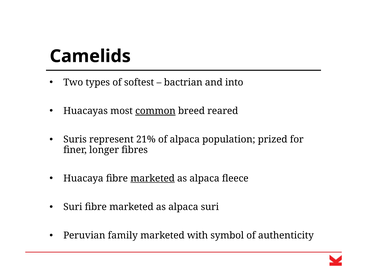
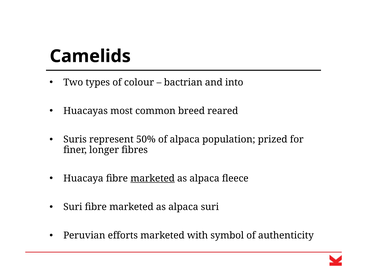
softest: softest -> colour
common underline: present -> none
21%: 21% -> 50%
family: family -> efforts
